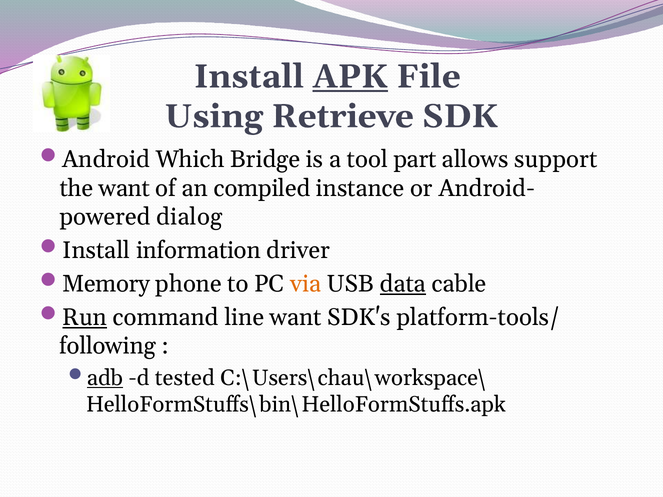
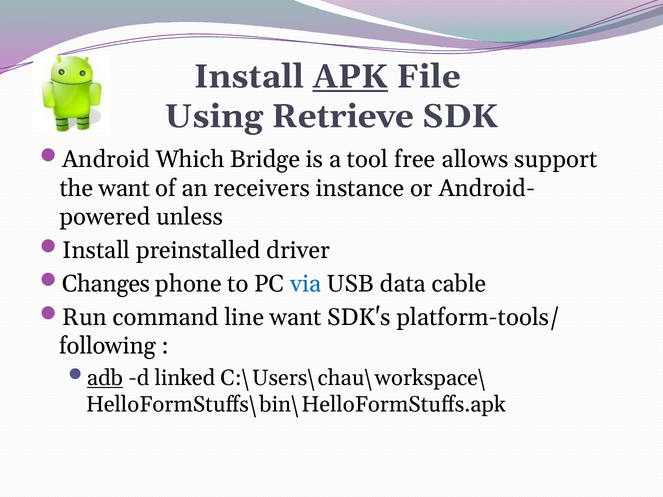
part: part -> free
compiled: compiled -> receivers
dialog: dialog -> unless
information: information -> preinstalled
Memory: Memory -> Changes
via colour: orange -> blue
data underline: present -> none
Run underline: present -> none
tested: tested -> linked
